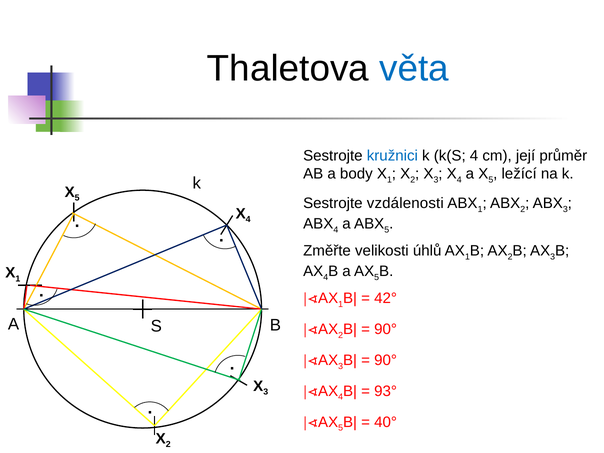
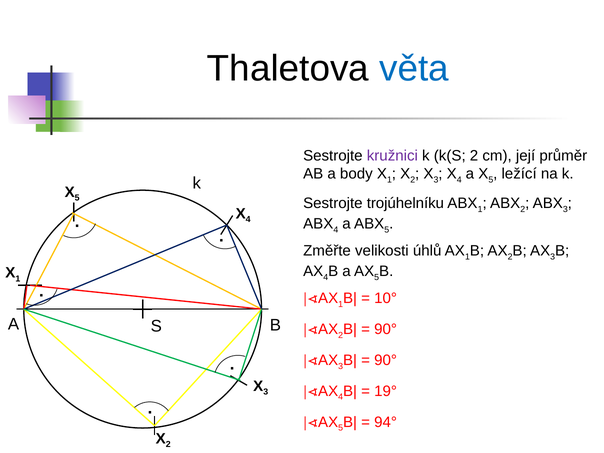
kružnici colour: blue -> purple
k(S 4: 4 -> 2
vzdálenosti: vzdálenosti -> trojúhelníku
42°: 42° -> 10°
93°: 93° -> 19°
40°: 40° -> 94°
